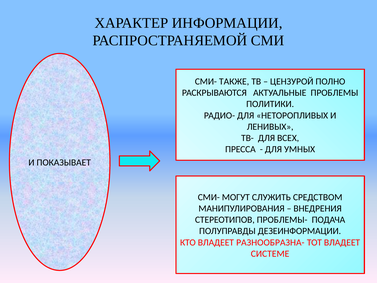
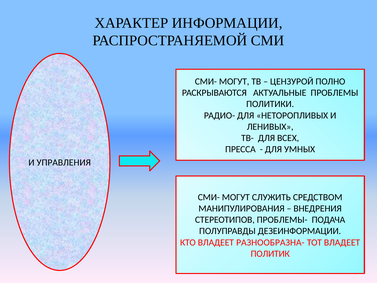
ТАКЖЕ at (234, 81): ТАКЖЕ -> МОГУТ
ПОКАЗЫВАЕТ: ПОКАЗЫВАЕТ -> УПРАВЛЕНИЯ
СИСТЕМЕ: СИСТЕМЕ -> ПОЛИТИК
